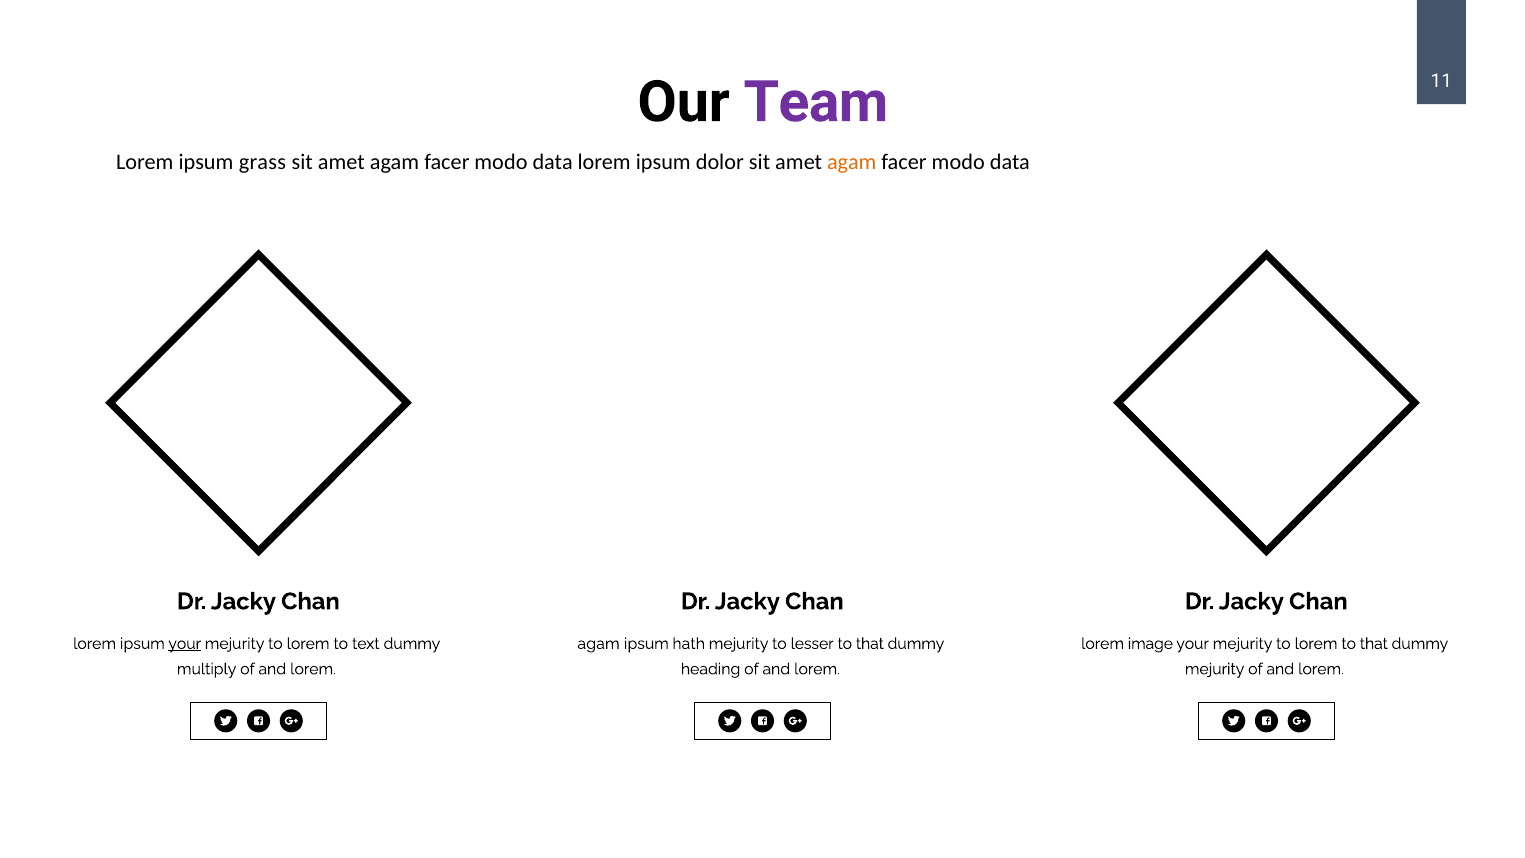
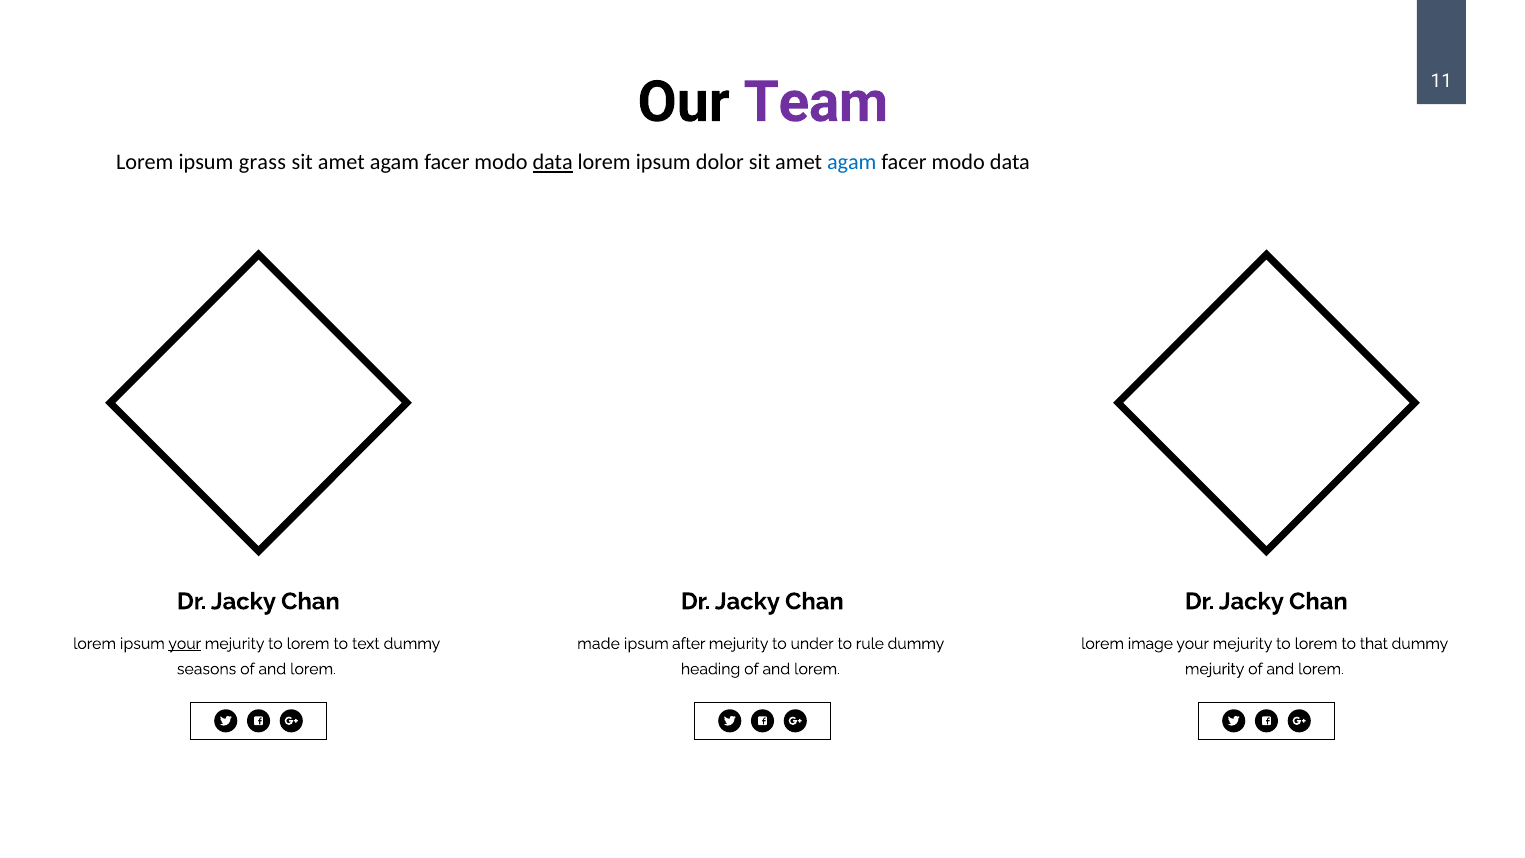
data at (553, 163) underline: none -> present
agam at (852, 163) colour: orange -> blue
agam at (599, 643): agam -> made
hath: hath -> after
lesser: lesser -> under
that at (870, 643): that -> rule
multiply: multiply -> seasons
